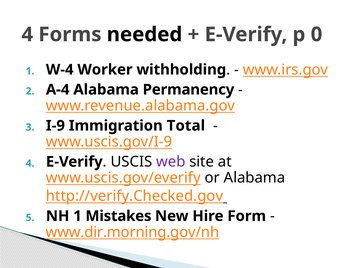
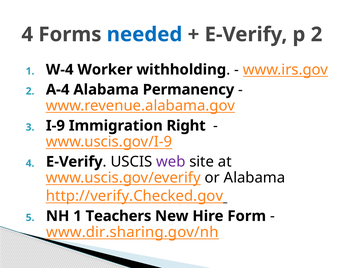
needed colour: black -> blue
p 0: 0 -> 2
Total: Total -> Right
Mistakes: Mistakes -> Teachers
www.dir.morning.gov/nh: www.dir.morning.gov/nh -> www.dir.sharing.gov/nh
